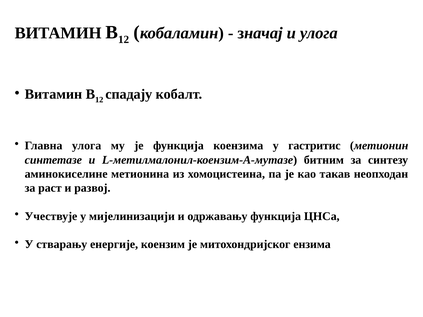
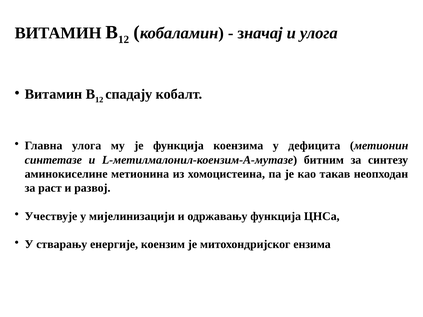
гастритис: гастритис -> дефицита
